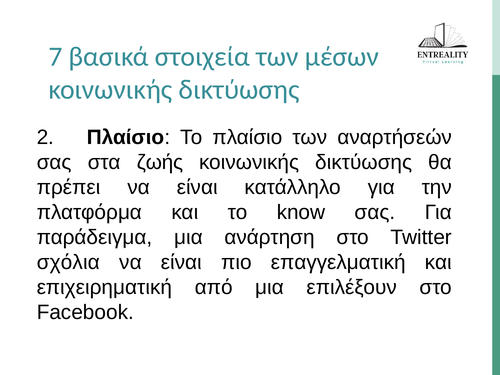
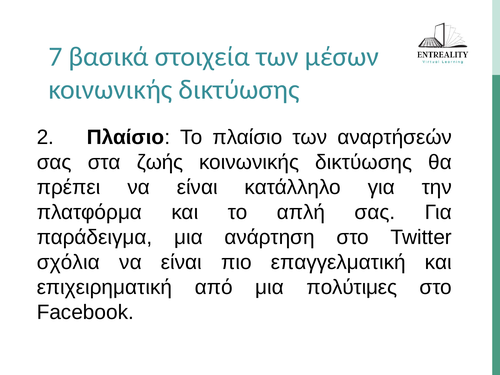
know: know -> απλή
επιλέξουν: επιλέξουν -> πολύτιμες
